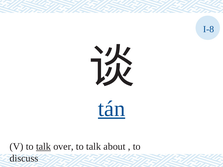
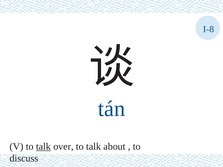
tán underline: present -> none
